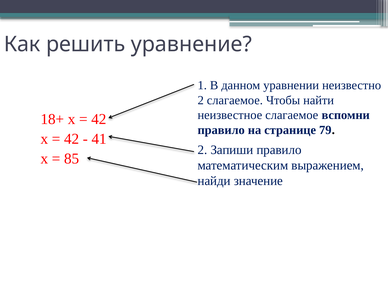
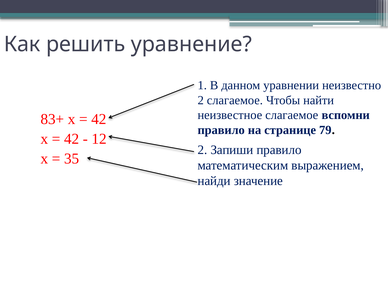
18+: 18+ -> 83+
41: 41 -> 12
85: 85 -> 35
